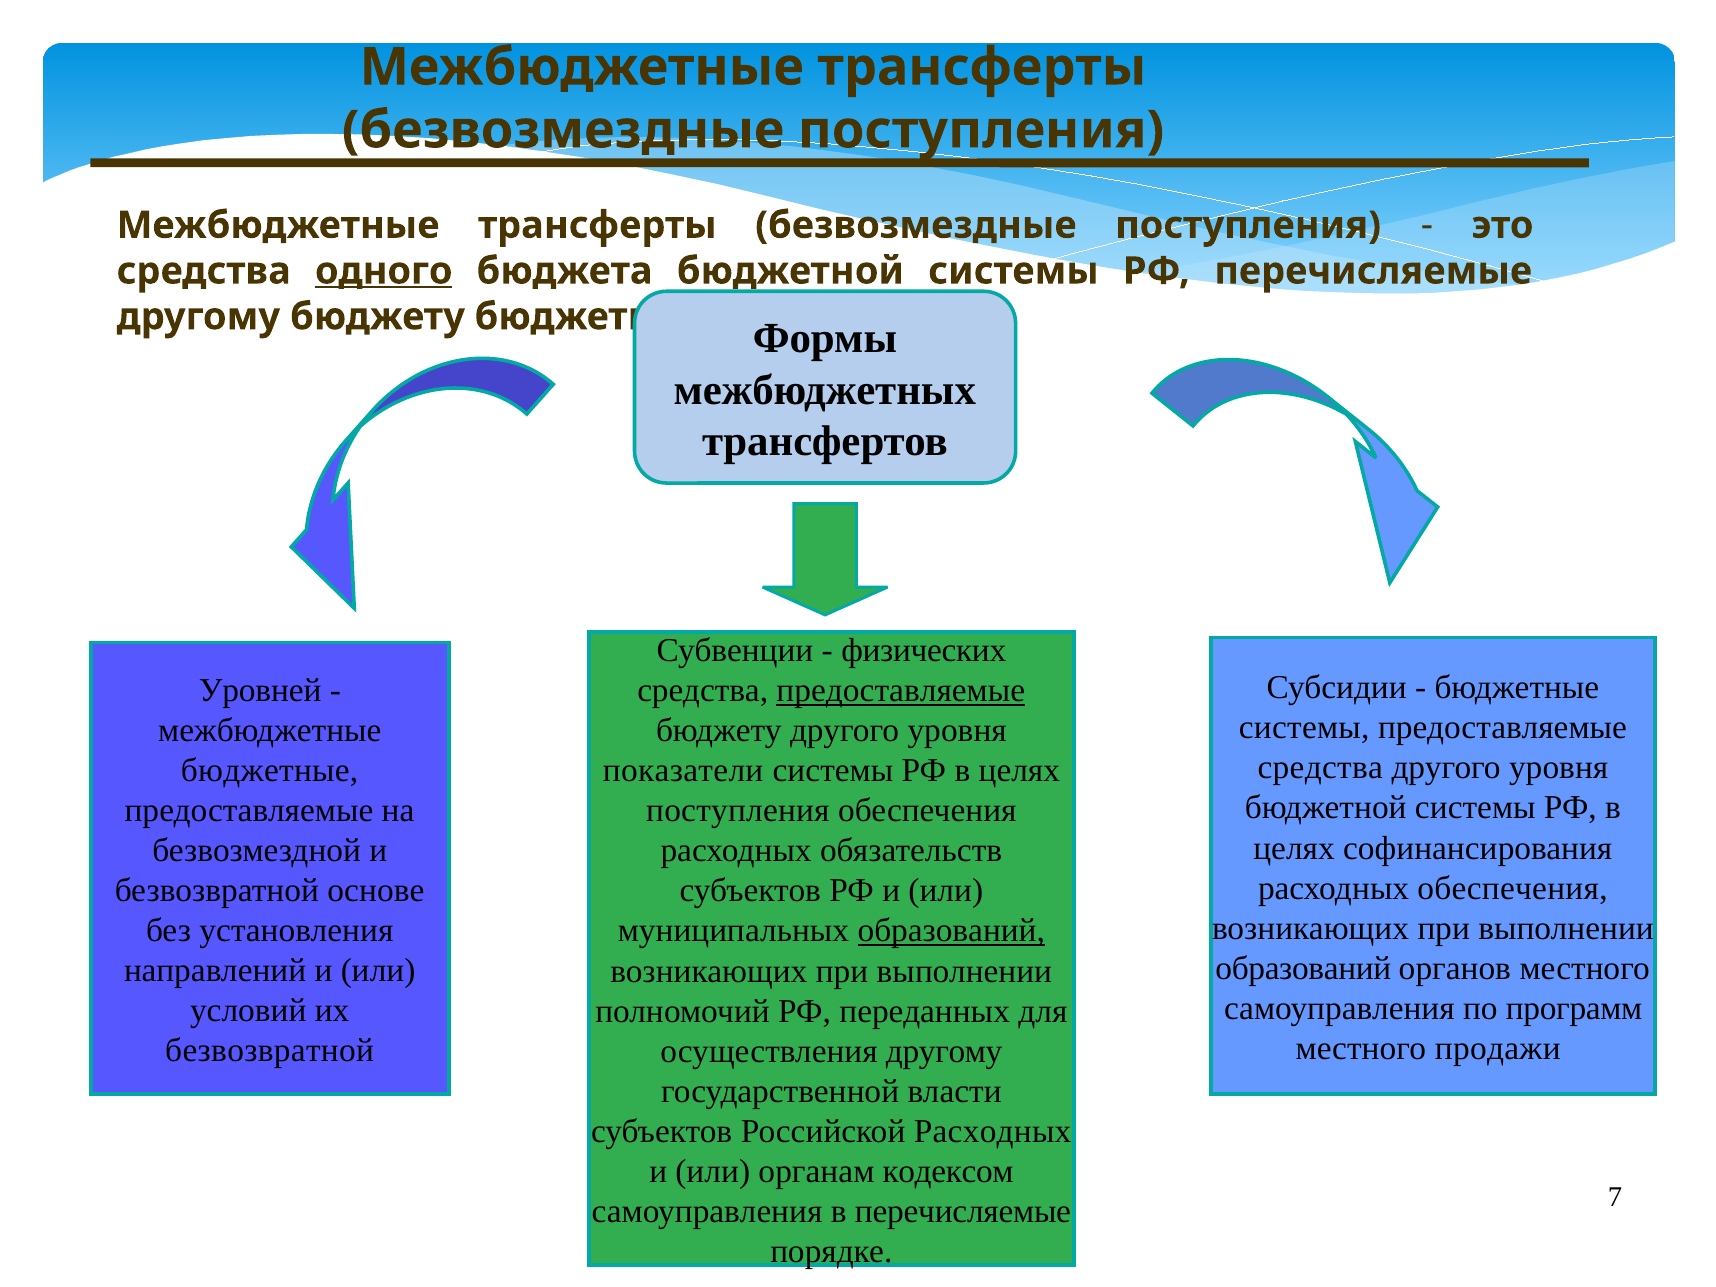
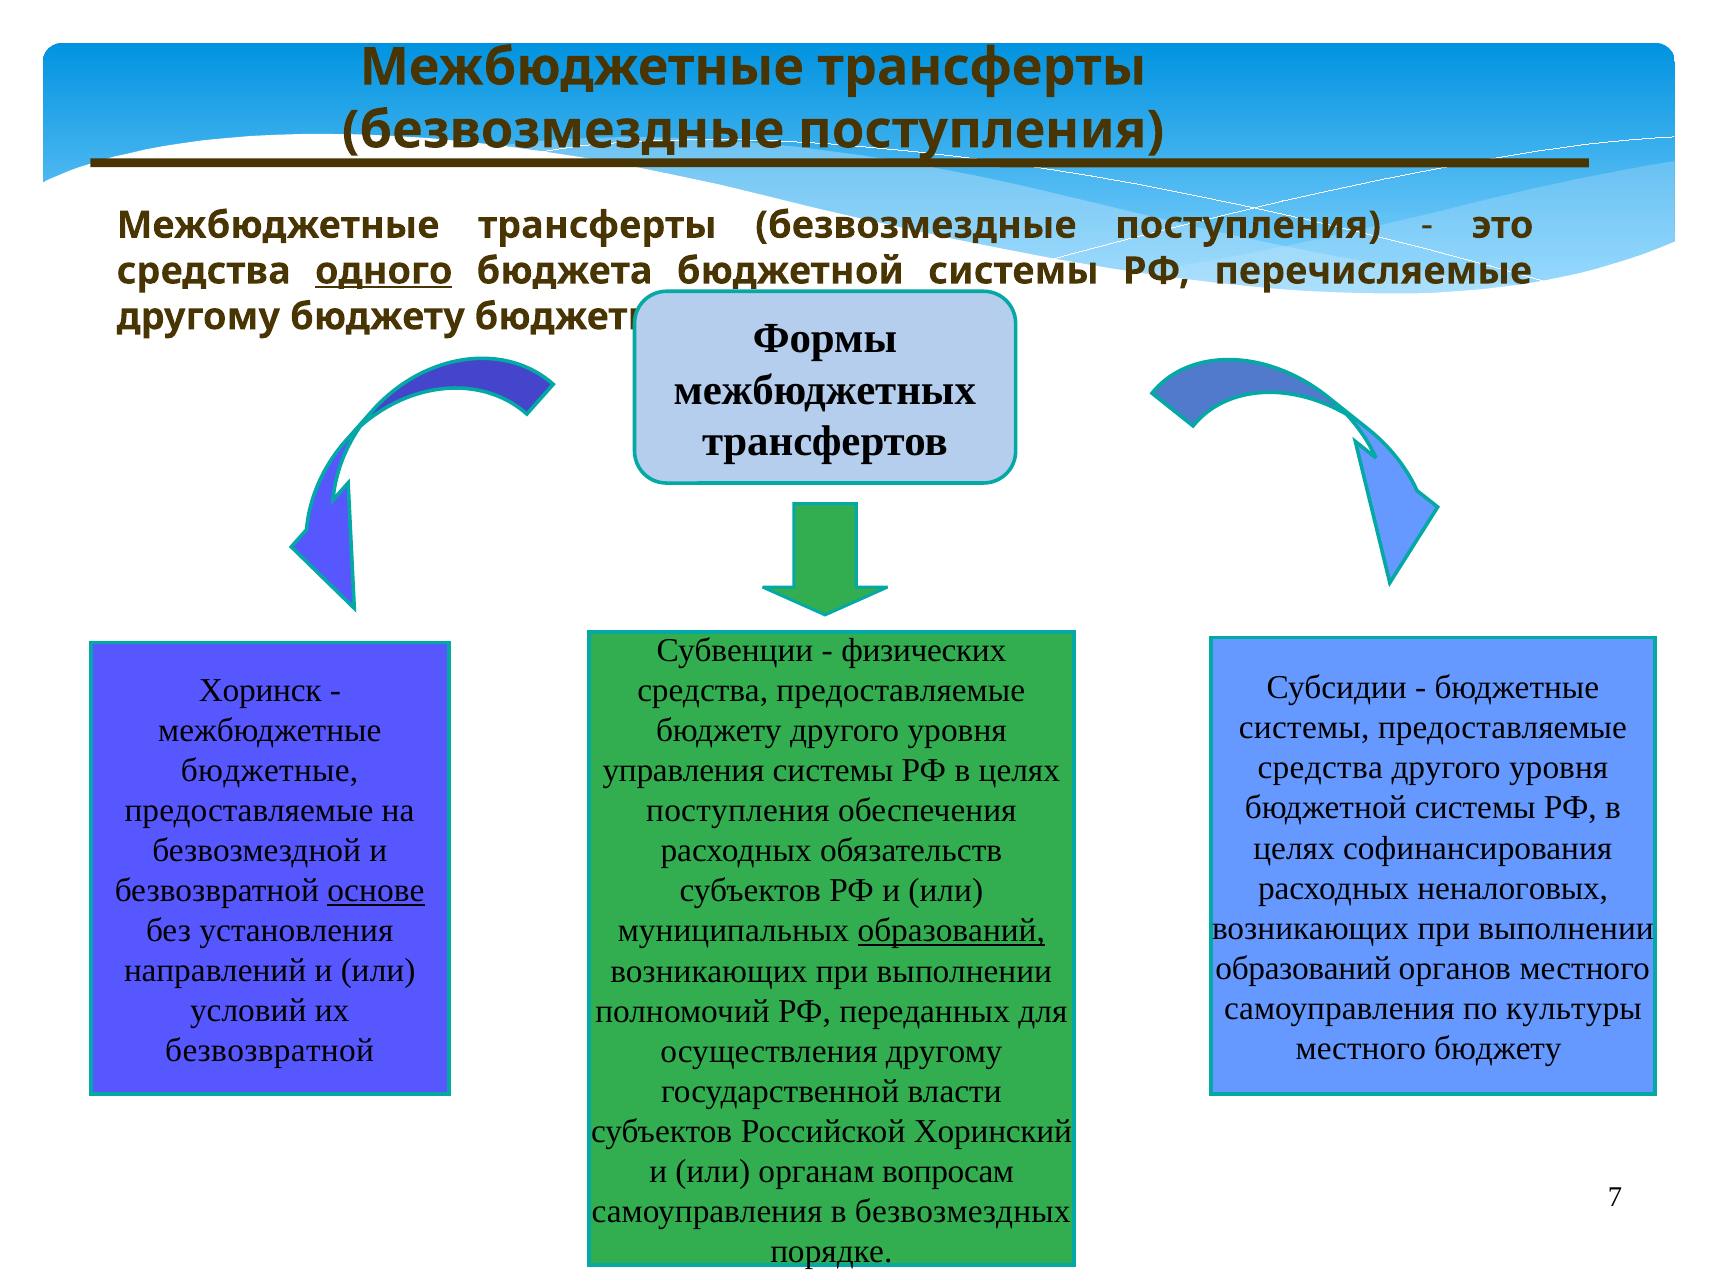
Уровней: Уровней -> Хоринск
предоставляемые at (901, 691) underline: present -> none
показатели: показатели -> управления
расходных обеспечения: обеспечения -> неналоговых
основе underline: none -> present
программ: программ -> культуры
местного продажи: продажи -> бюджету
Российской Расходных: Расходных -> Хоринский
кодексом: кодексом -> вопросам
в перечисляемые: перечисляемые -> безвозмездных
